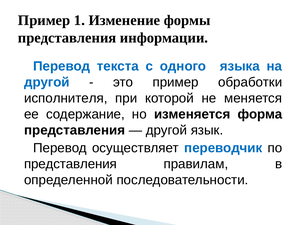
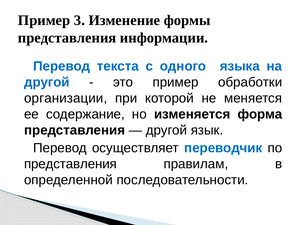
1: 1 -> 3
исполнителя: исполнителя -> организации
